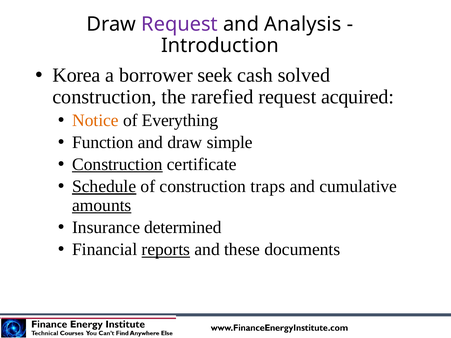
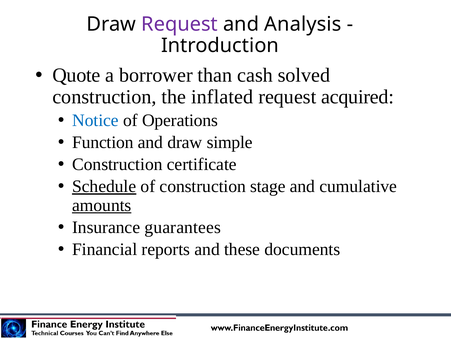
Korea: Korea -> Quote
seek: seek -> than
rarefied: rarefied -> inflated
Notice colour: orange -> blue
Everything: Everything -> Operations
Construction at (117, 165) underline: present -> none
traps: traps -> stage
determined: determined -> guarantees
reports underline: present -> none
